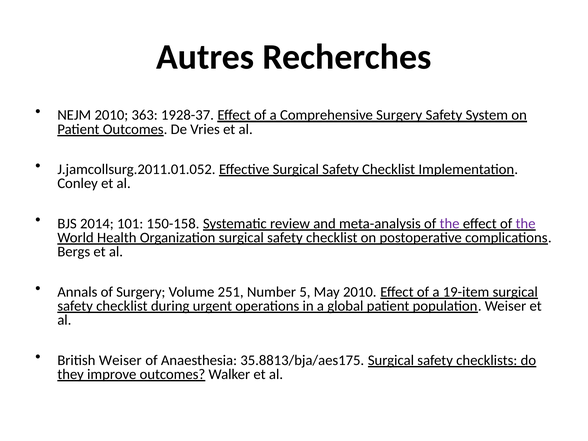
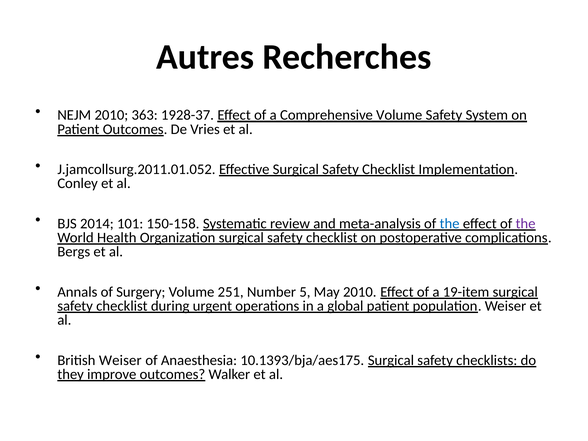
Comprehensive Surgery: Surgery -> Volume
the at (450, 224) colour: purple -> blue
35.8813/bja/aes175: 35.8813/bja/aes175 -> 10.1393/bja/aes175
